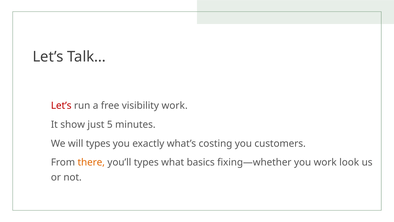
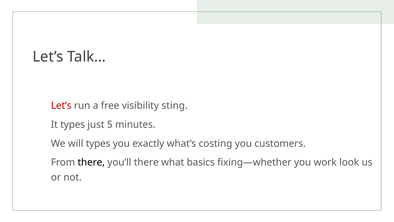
visibility work: work -> sting
It show: show -> types
there at (91, 162) colour: orange -> black
you’ll types: types -> there
